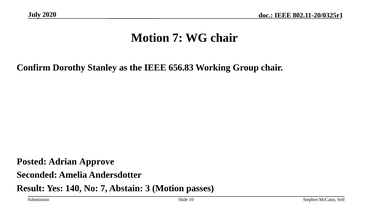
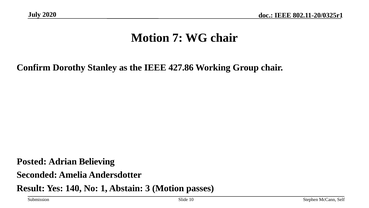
656.83: 656.83 -> 427.86
Approve: Approve -> Believing
No 7: 7 -> 1
